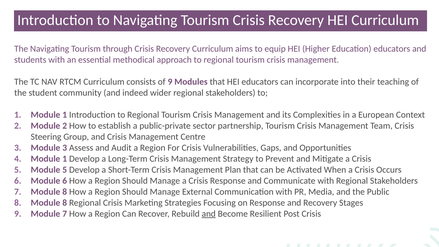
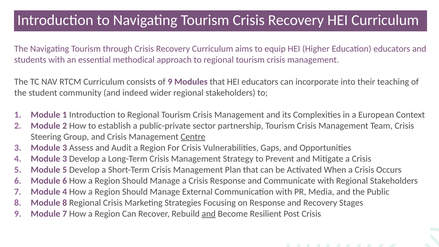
Centre underline: none -> present
4 Module 1: 1 -> 3
7 Module 8: 8 -> 4
